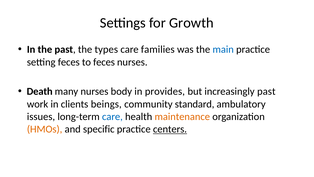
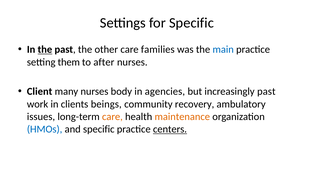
for Growth: Growth -> Specific
the at (45, 49) underline: none -> present
types: types -> other
setting feces: feces -> them
to feces: feces -> after
Death: Death -> Client
provides: provides -> agencies
standard: standard -> recovery
care at (112, 116) colour: blue -> orange
HMOs colour: orange -> blue
